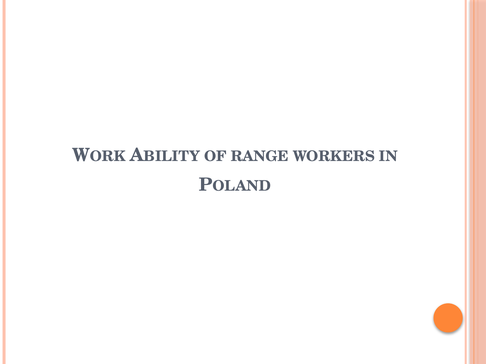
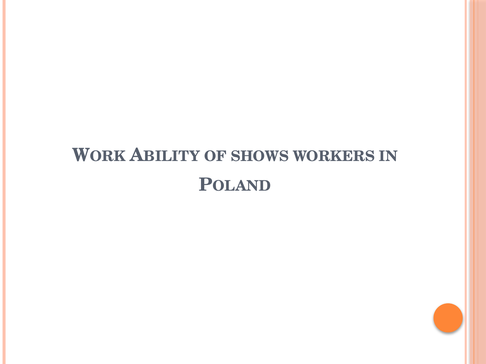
RANGE: RANGE -> SHOWS
